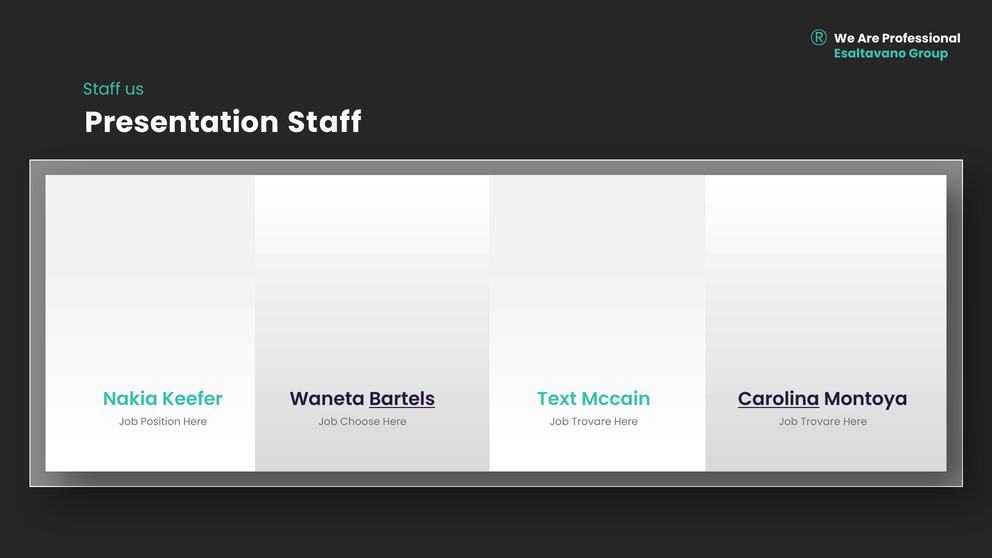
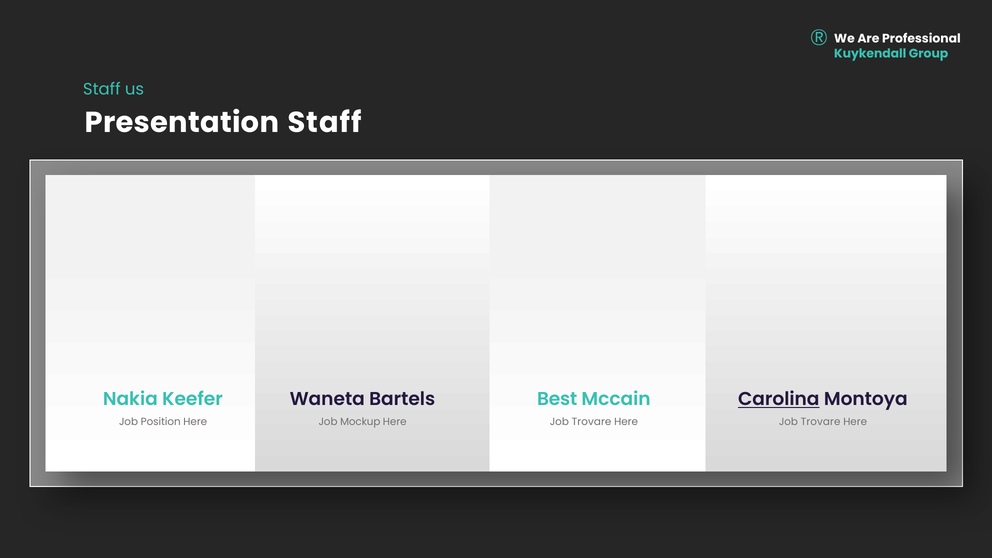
Esaltavano: Esaltavano -> Kuykendall
Bartels underline: present -> none
Text: Text -> Best
Choose: Choose -> Mockup
